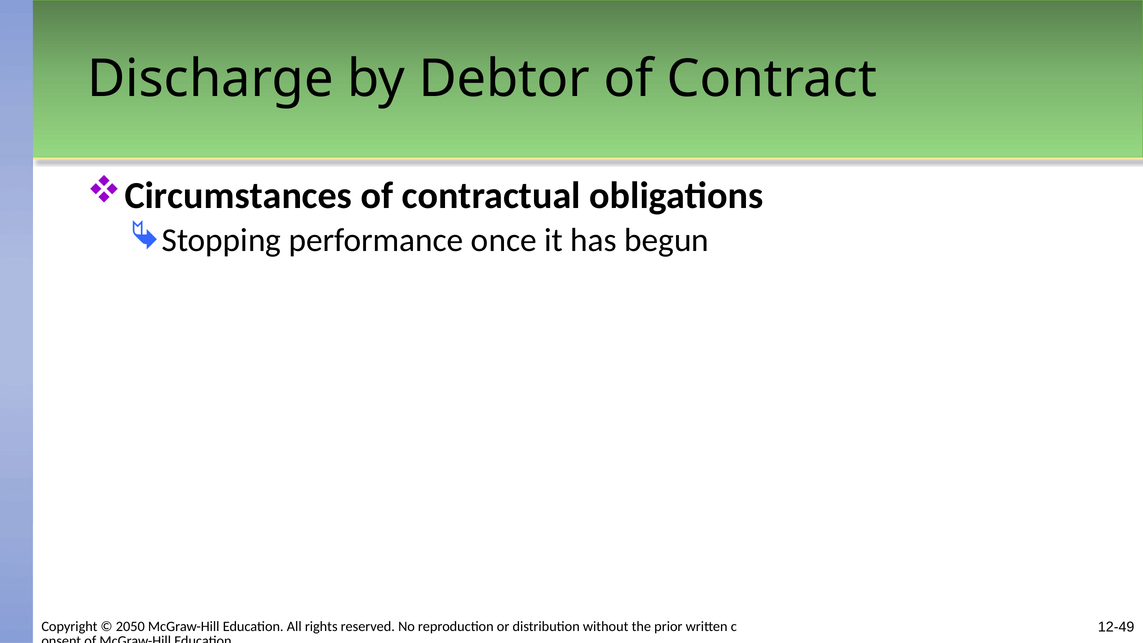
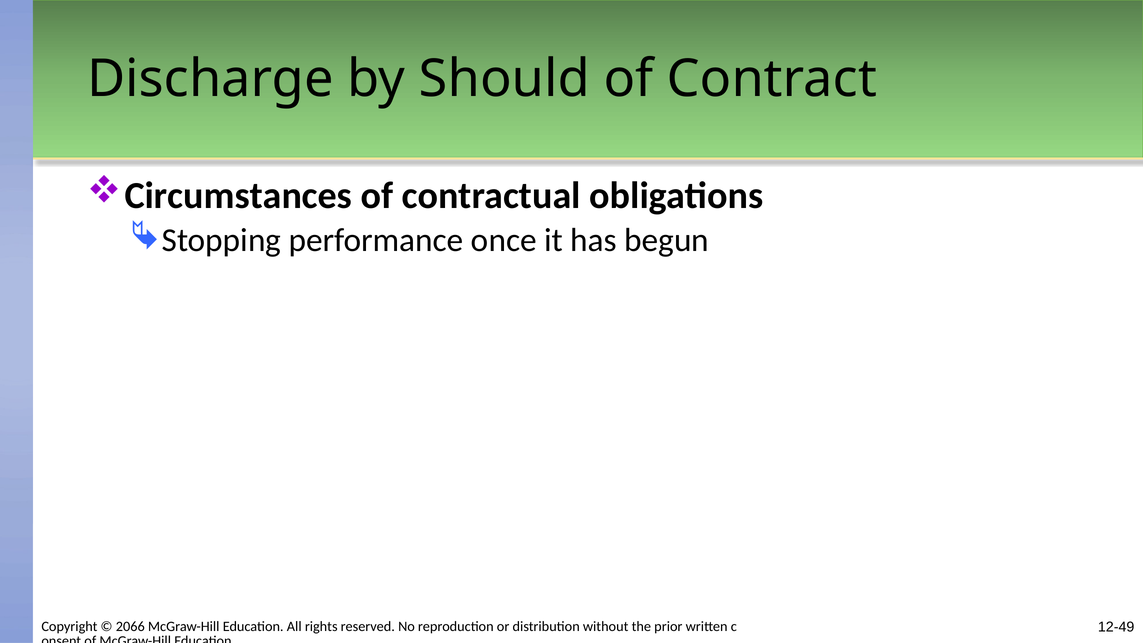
Debtor: Debtor -> Should
2050: 2050 -> 2066
